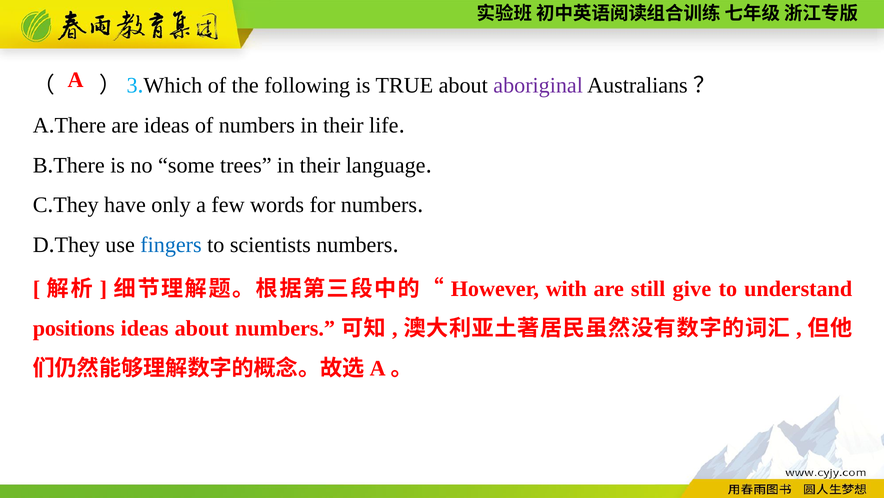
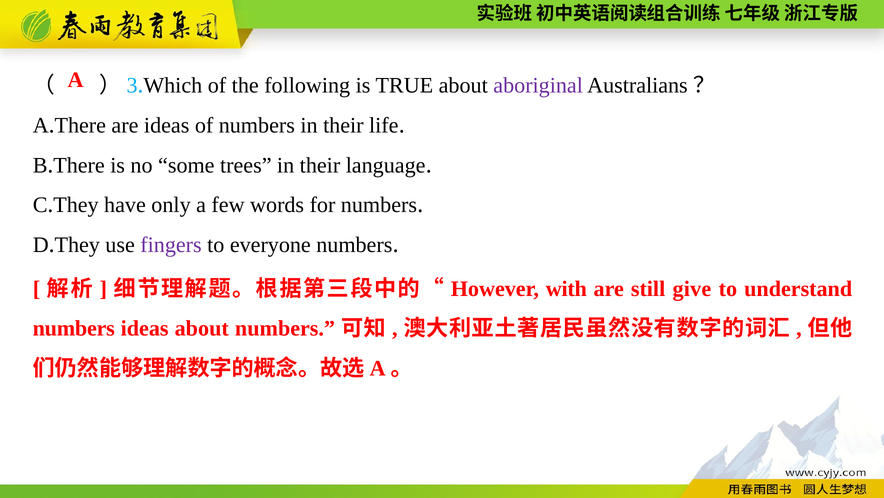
fingers colour: blue -> purple
scientists: scientists -> everyone
positions at (74, 328): positions -> numbers
